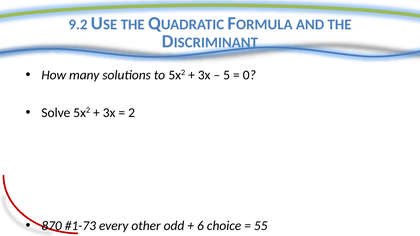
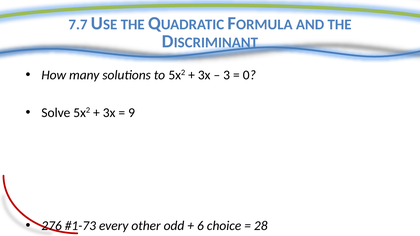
9.2: 9.2 -> 7.7
5: 5 -> 3
2: 2 -> 9
870: 870 -> 276
55: 55 -> 28
